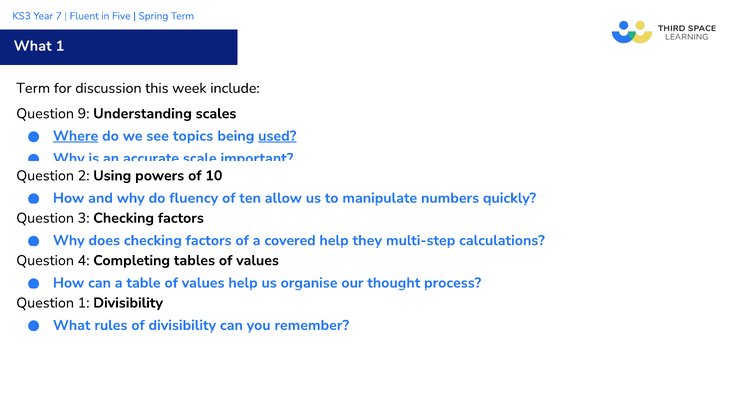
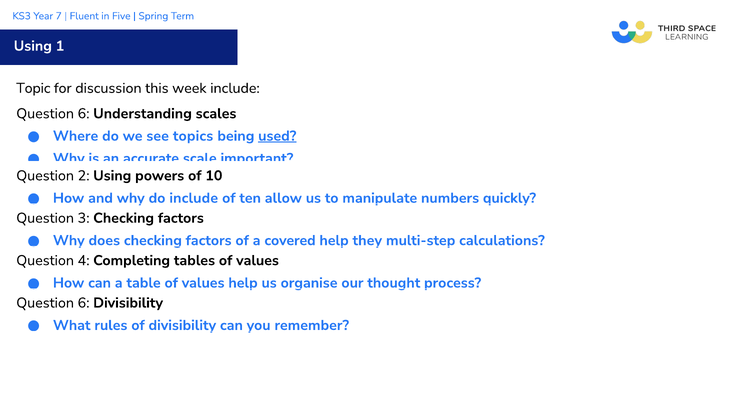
What at (33, 46): What -> Using
Term at (33, 88): Term -> Topic
9 at (84, 114): 9 -> 6
Where underline: present -> none
do fluency: fluency -> include
1 at (84, 303): 1 -> 6
